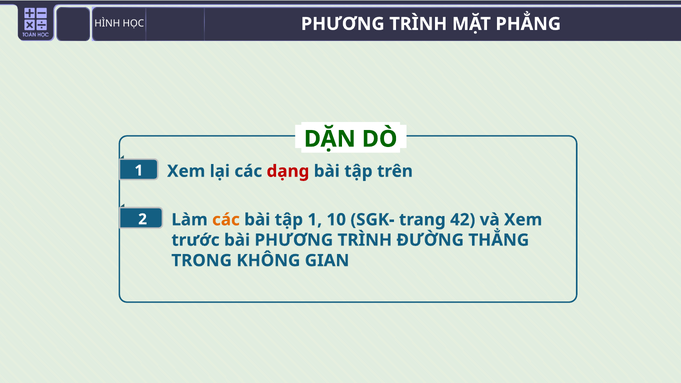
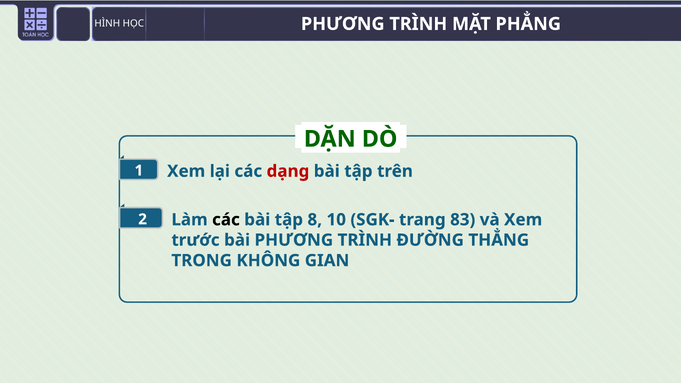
các at (226, 220) colour: orange -> black
tập 1: 1 -> 8
42: 42 -> 83
